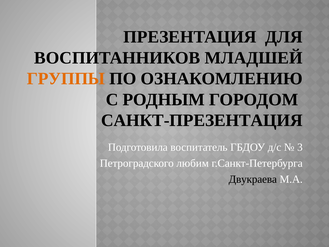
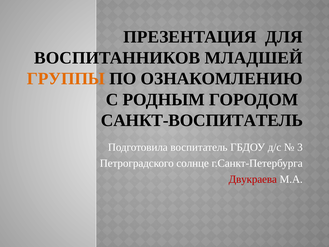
САНКТ-ПРЕЗЕНТАЦИЯ: САНКТ-ПРЕЗЕНТАЦИЯ -> САНКТ-ВОСПИТАТЕЛЬ
любим: любим -> солнце
Двукраева colour: black -> red
